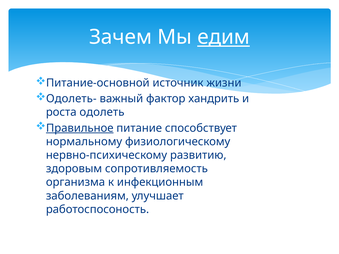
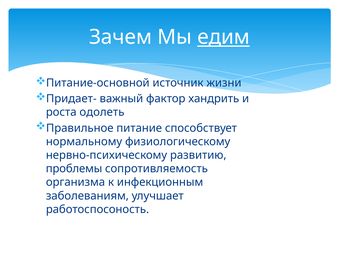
Одолеть-: Одолеть- -> Придает-
Правильное underline: present -> none
здоровым: здоровым -> проблемы
